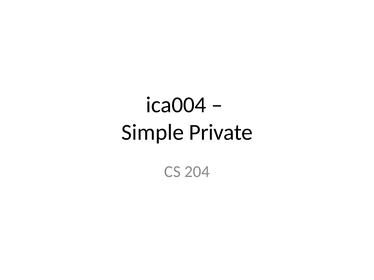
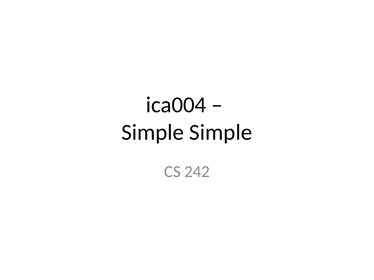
Simple Private: Private -> Simple
204: 204 -> 242
